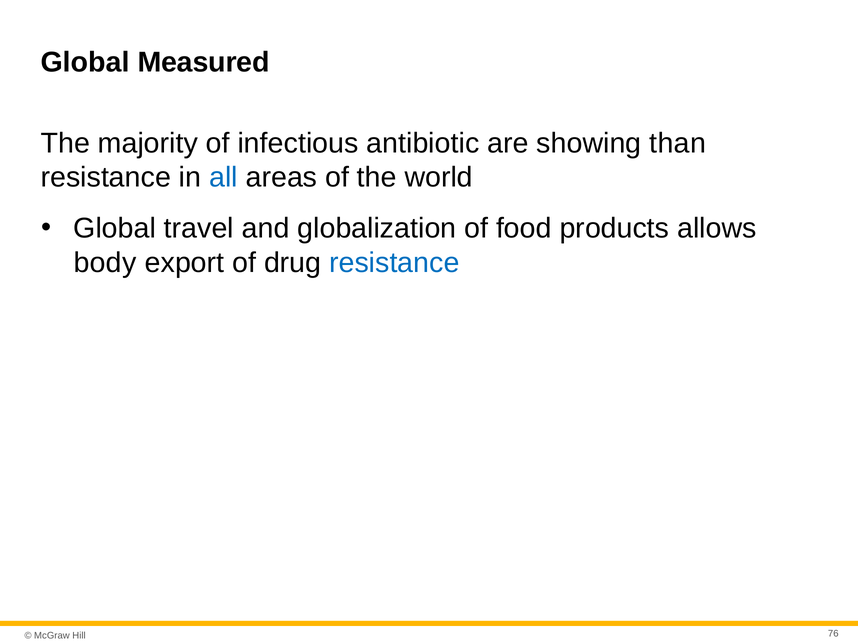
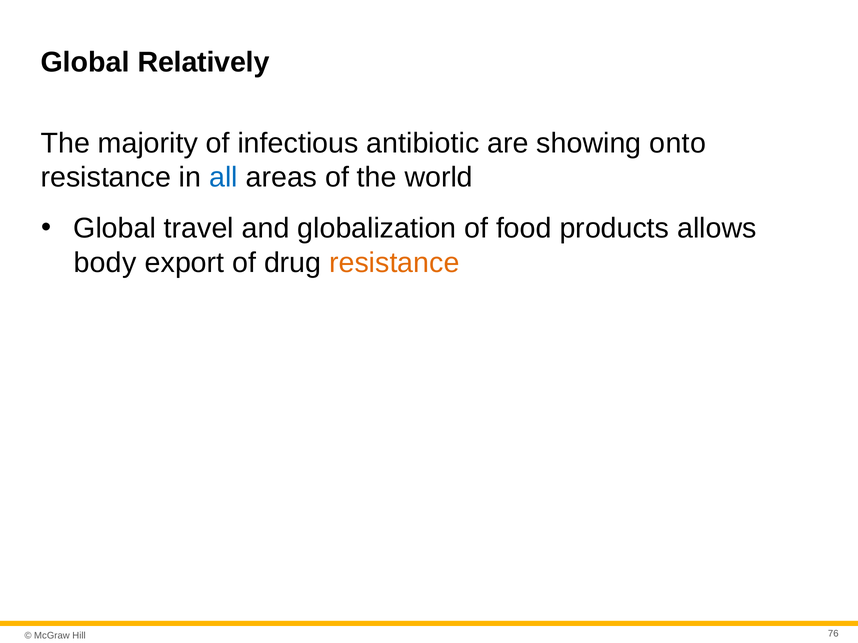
Measured: Measured -> Relatively
than: than -> onto
resistance at (394, 263) colour: blue -> orange
